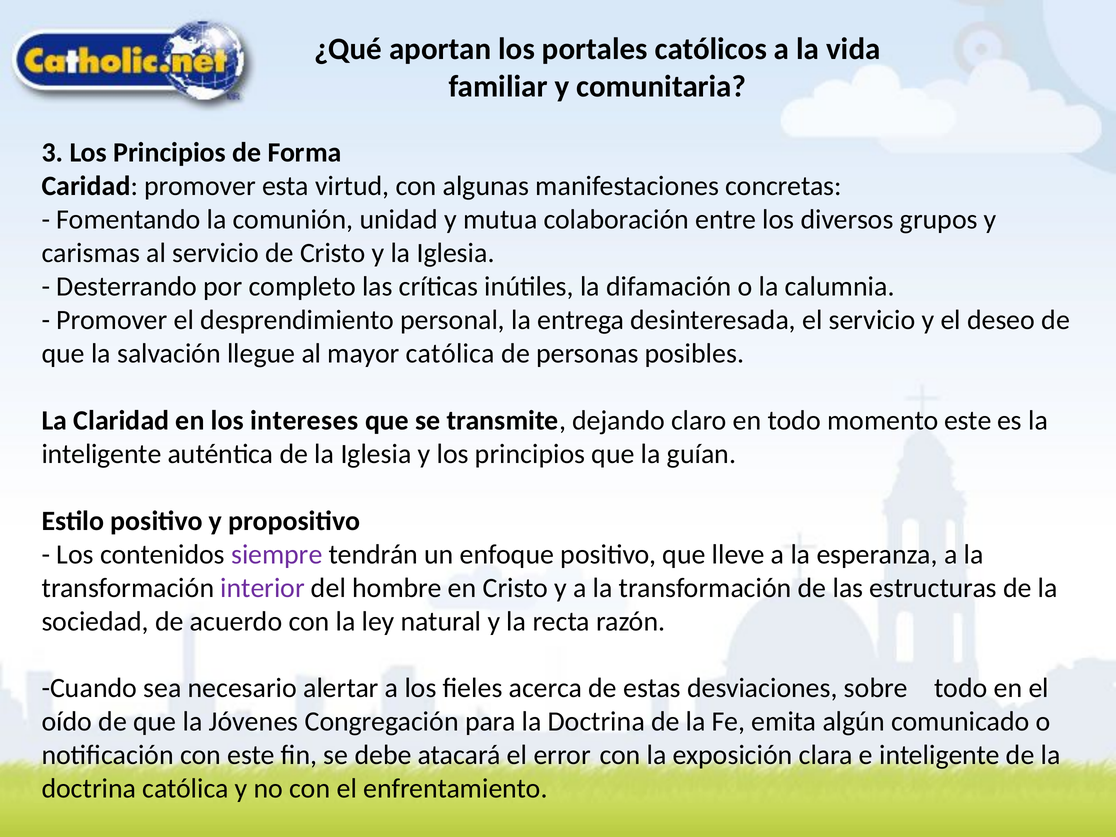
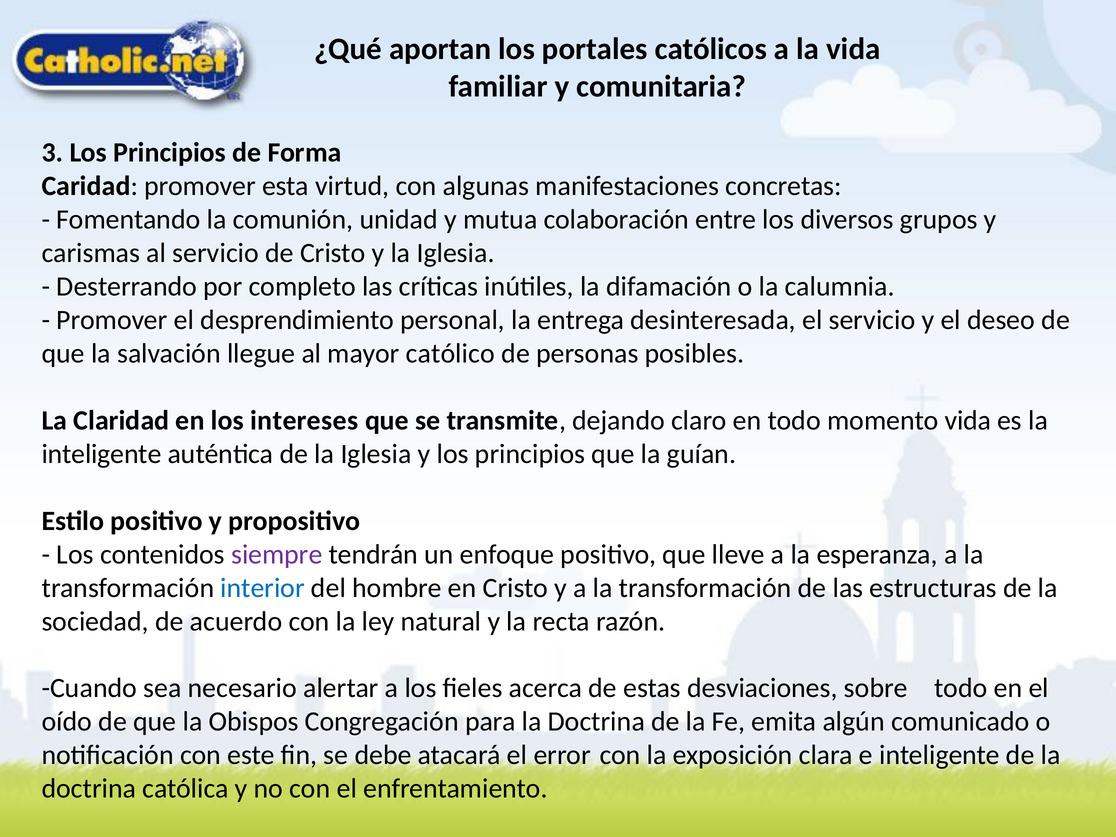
mayor católica: católica -> católico
momento este: este -> vida
interior colour: purple -> blue
Jóvenes: Jóvenes -> Obispos
